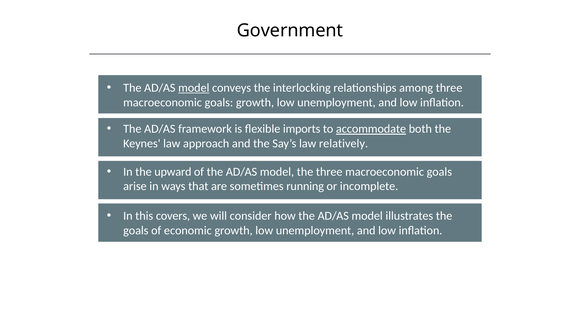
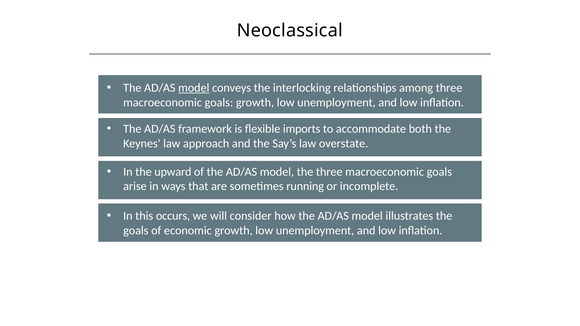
Government: Government -> Neoclassical
accommodate underline: present -> none
relatively: relatively -> overstate
covers: covers -> occurs
